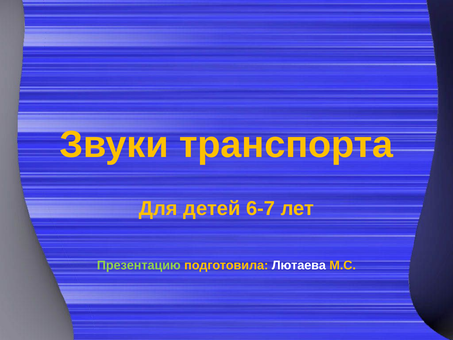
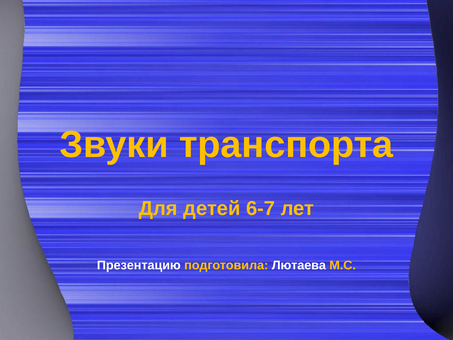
Презентацию colour: light green -> white
